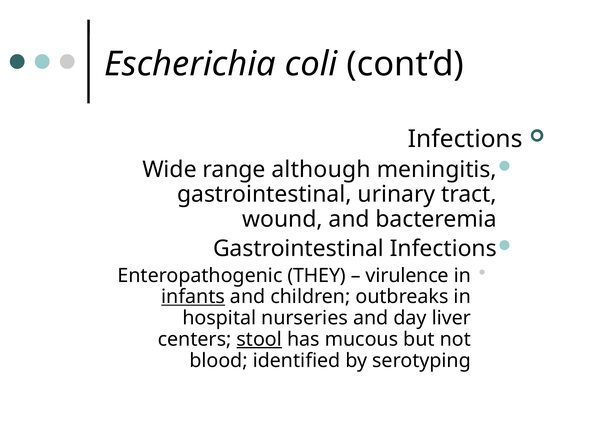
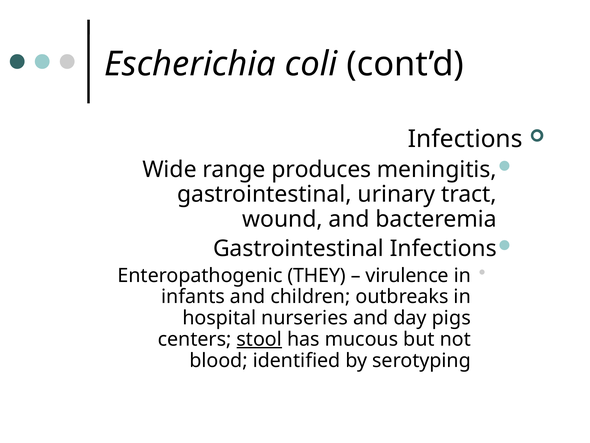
although: although -> produces
infants underline: present -> none
liver: liver -> pigs
